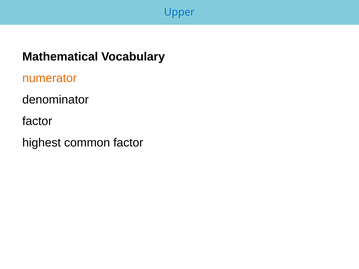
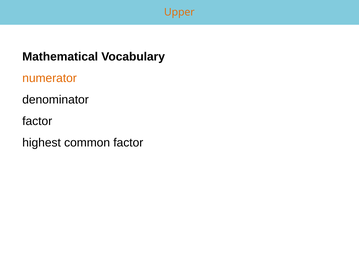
Upper colour: blue -> orange
